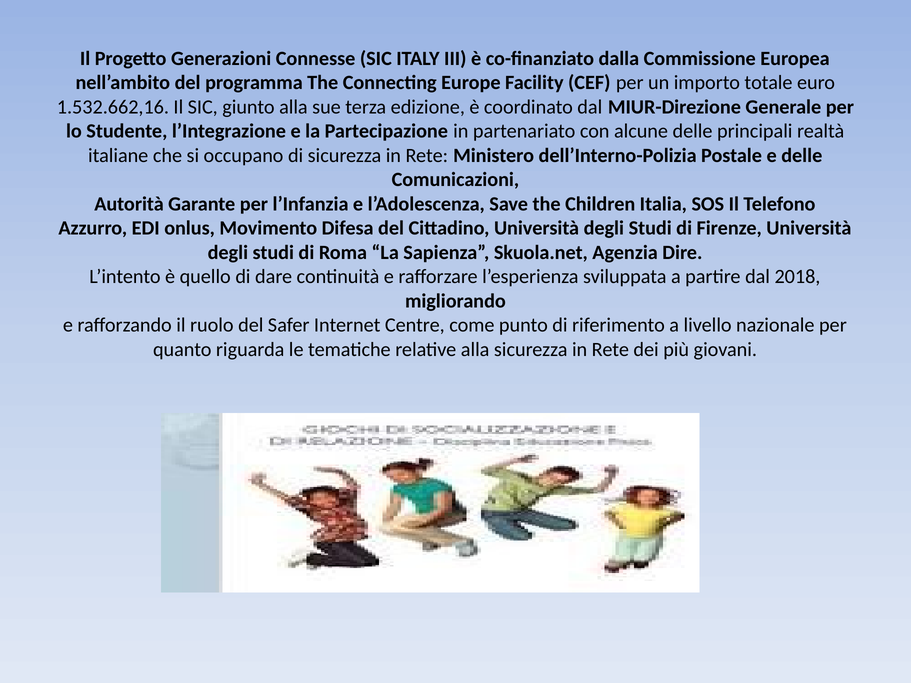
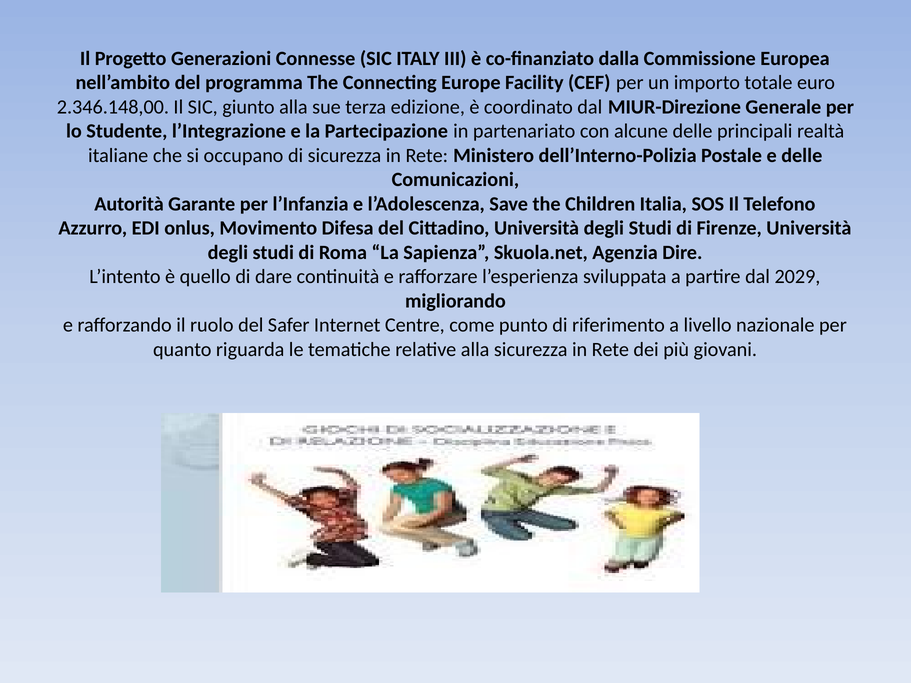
1.532.662,16: 1.532.662,16 -> 2.346.148,00
2018: 2018 -> 2029
